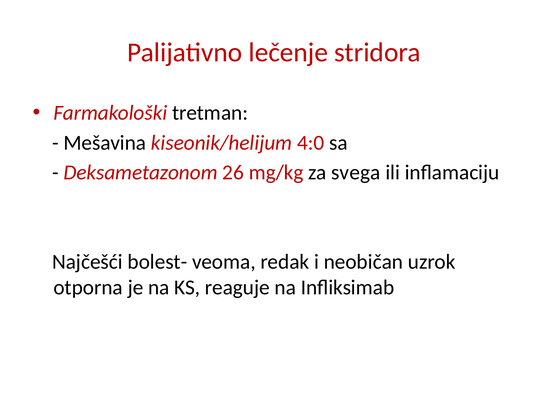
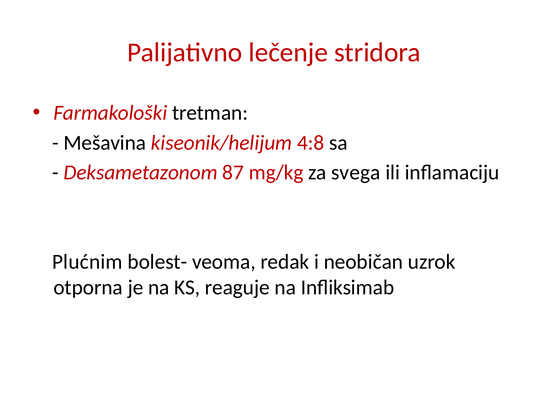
4:0: 4:0 -> 4:8
26: 26 -> 87
Najčešći: Najčešći -> Plućnim
